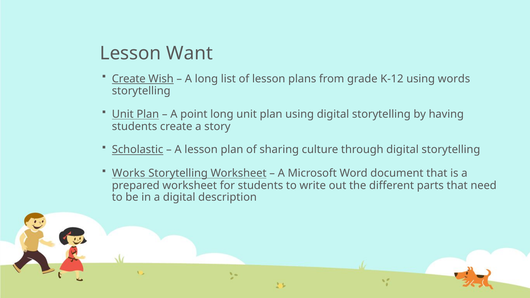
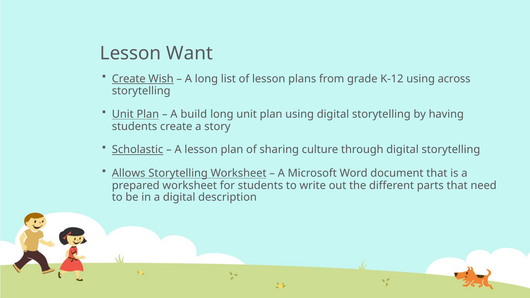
words: words -> across
point: point -> build
Works: Works -> Allows
